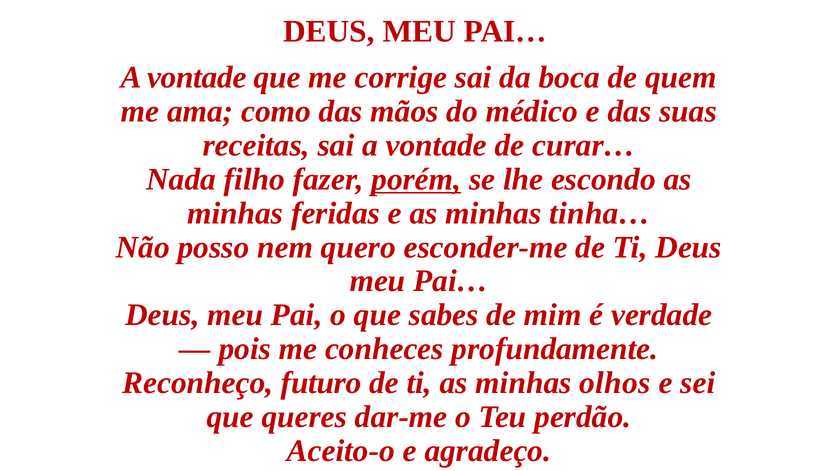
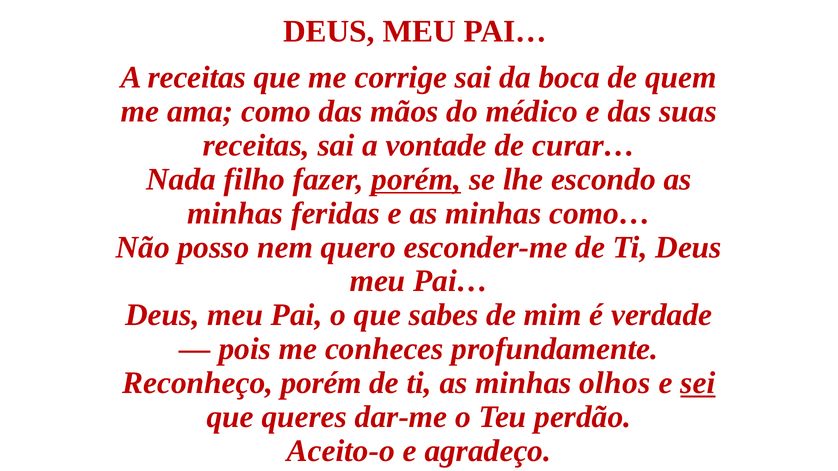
vontade at (197, 78): vontade -> receitas
tinha…: tinha… -> como…
Reconheço futuro: futuro -> porém
sei underline: none -> present
